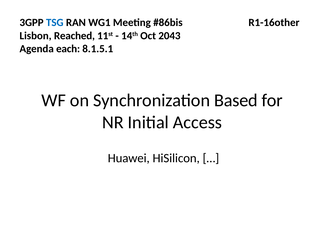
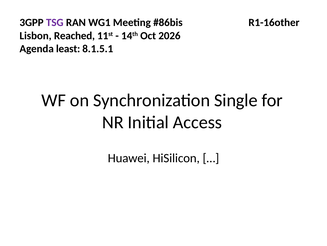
TSG colour: blue -> purple
2043: 2043 -> 2026
each: each -> least
Based: Based -> Single
